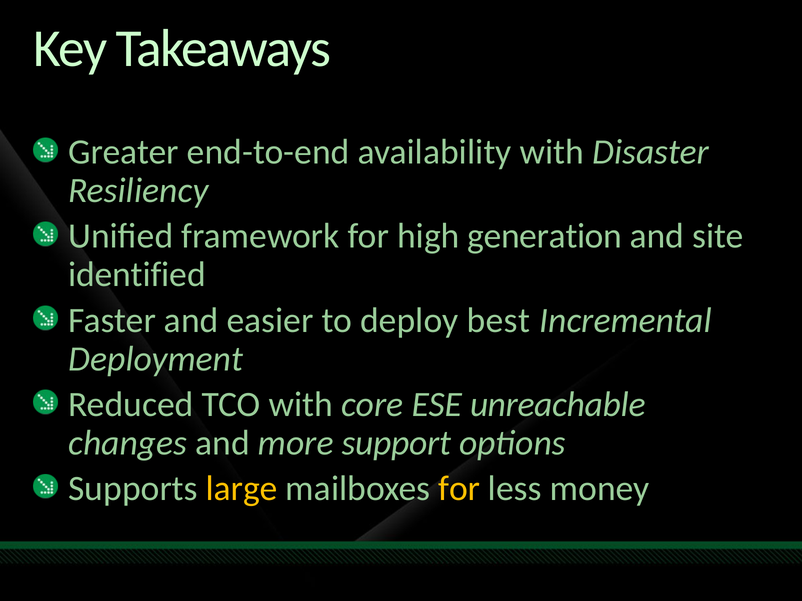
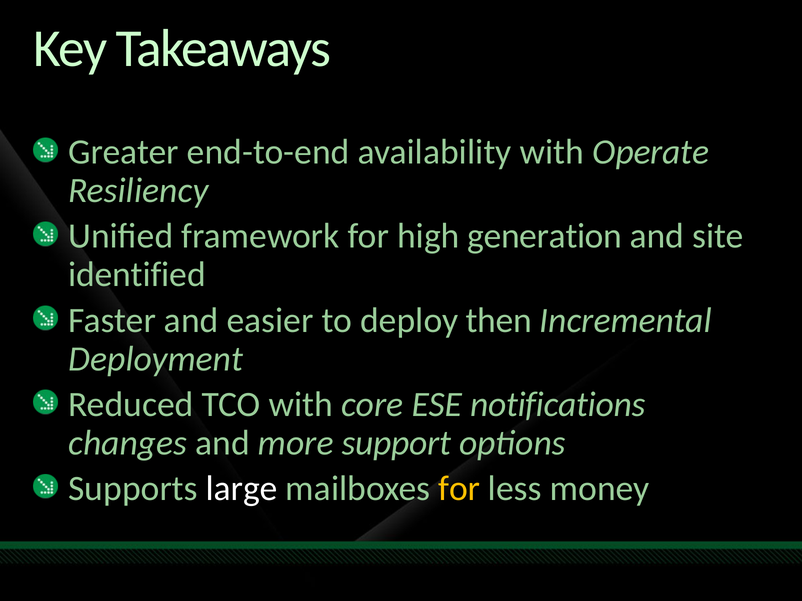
Disaster: Disaster -> Operate
best: best -> then
unreachable: unreachable -> notifications
large colour: yellow -> white
